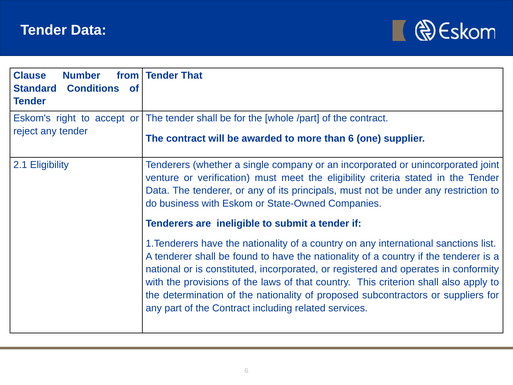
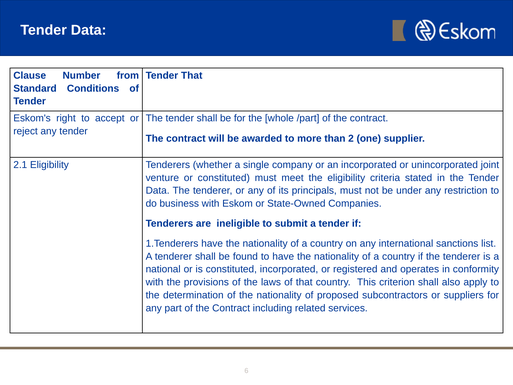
than 6: 6 -> 2
or verification: verification -> constituted
